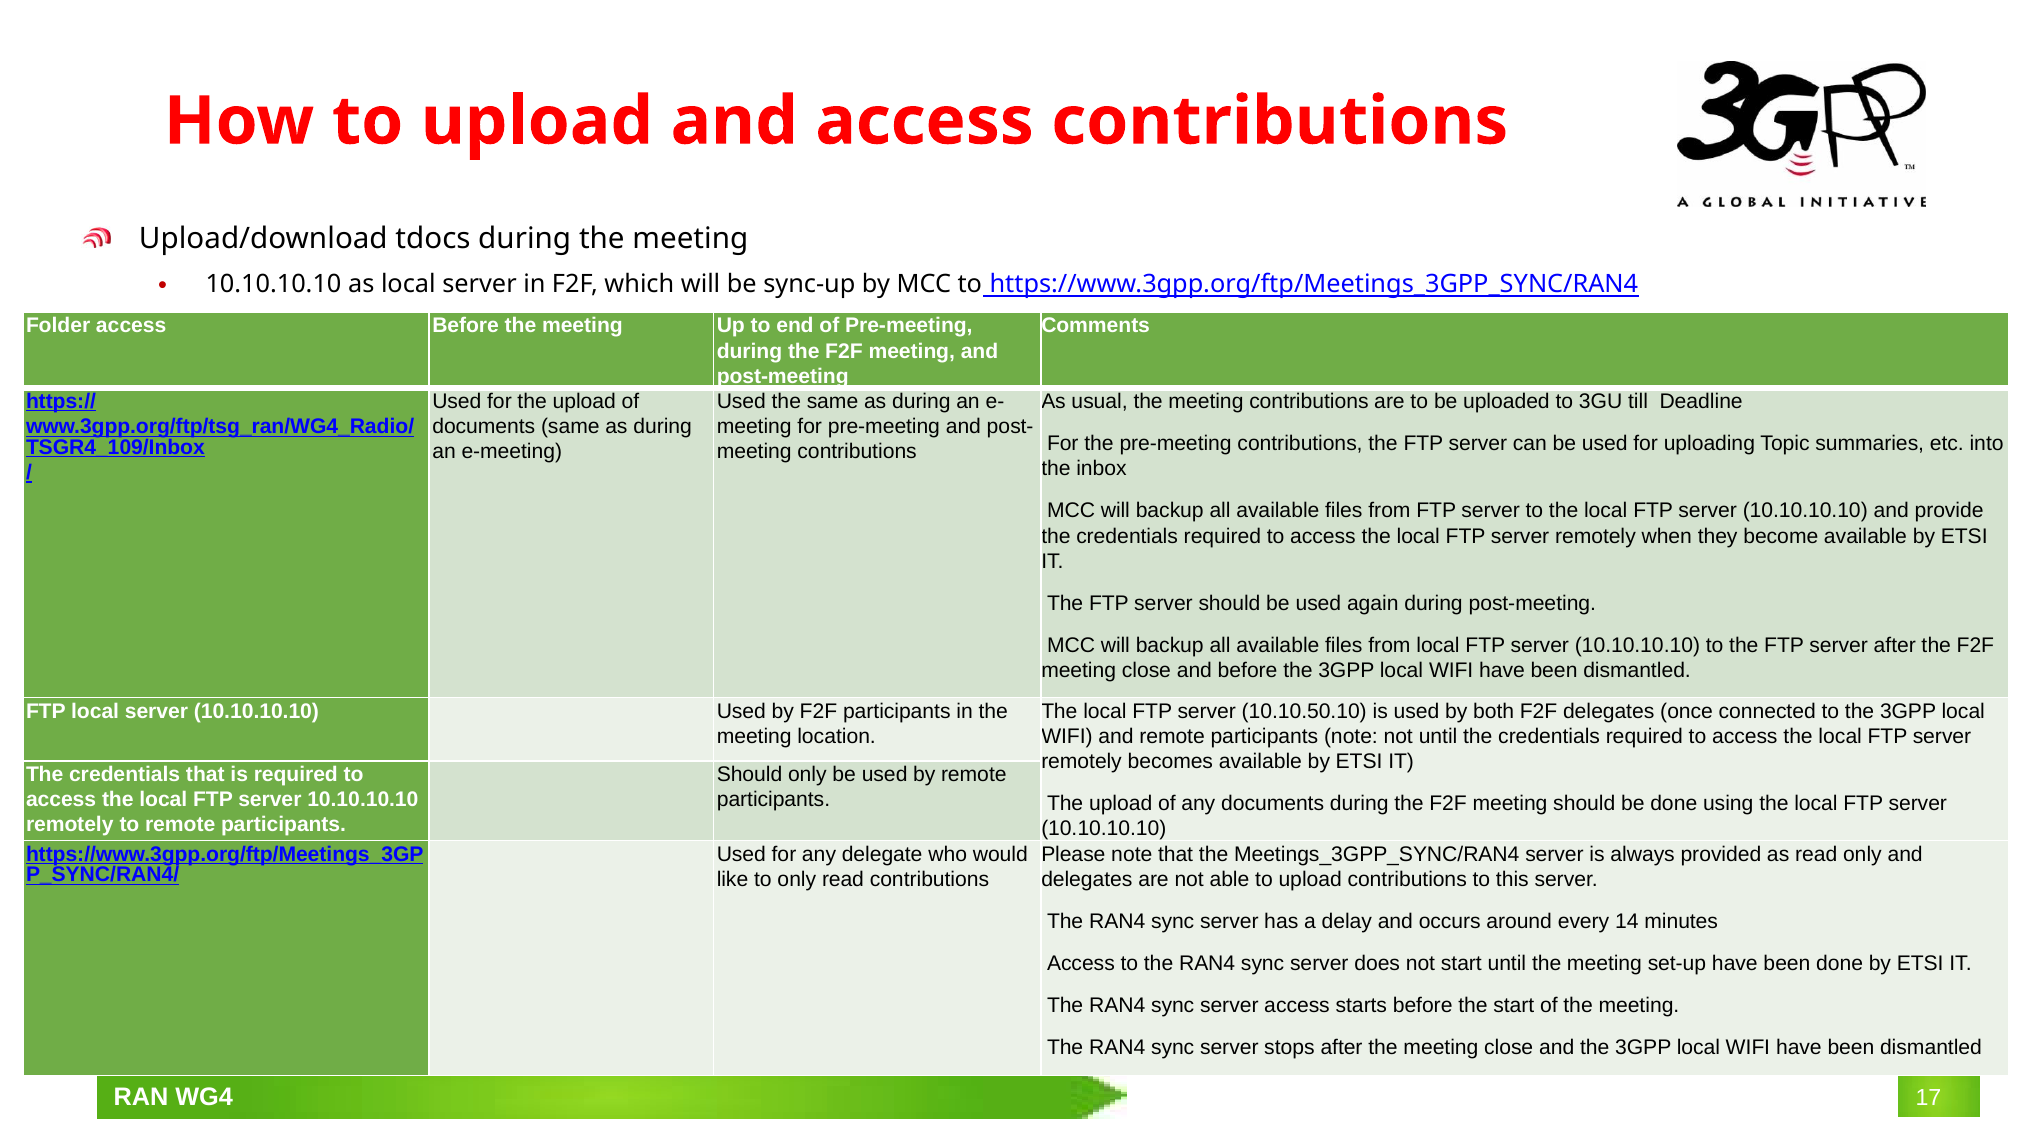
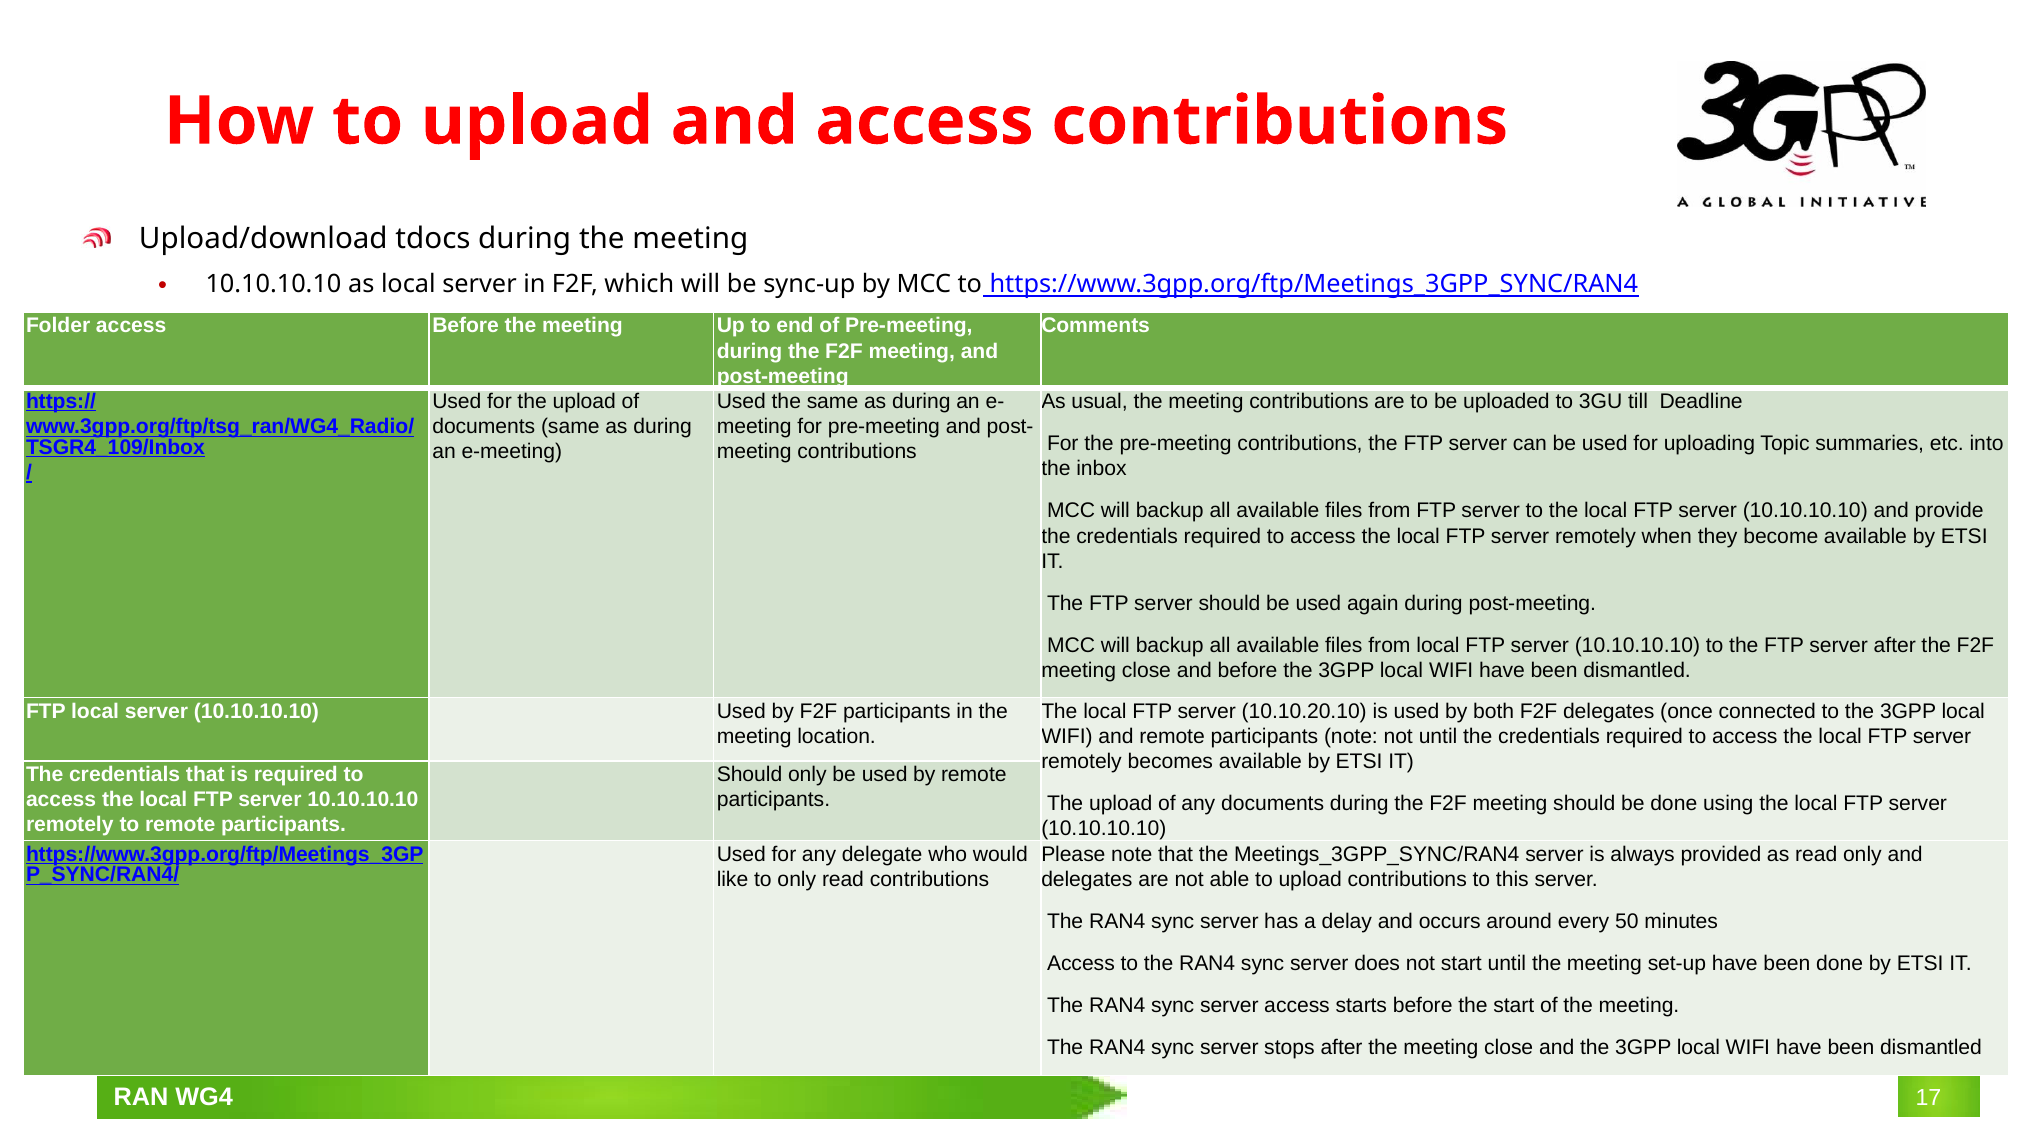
10.10.50.10: 10.10.50.10 -> 10.10.20.10
14: 14 -> 50
